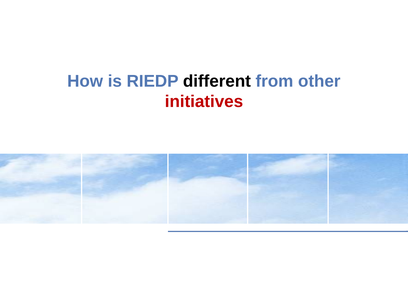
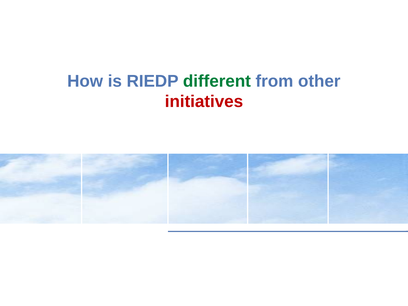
different colour: black -> green
